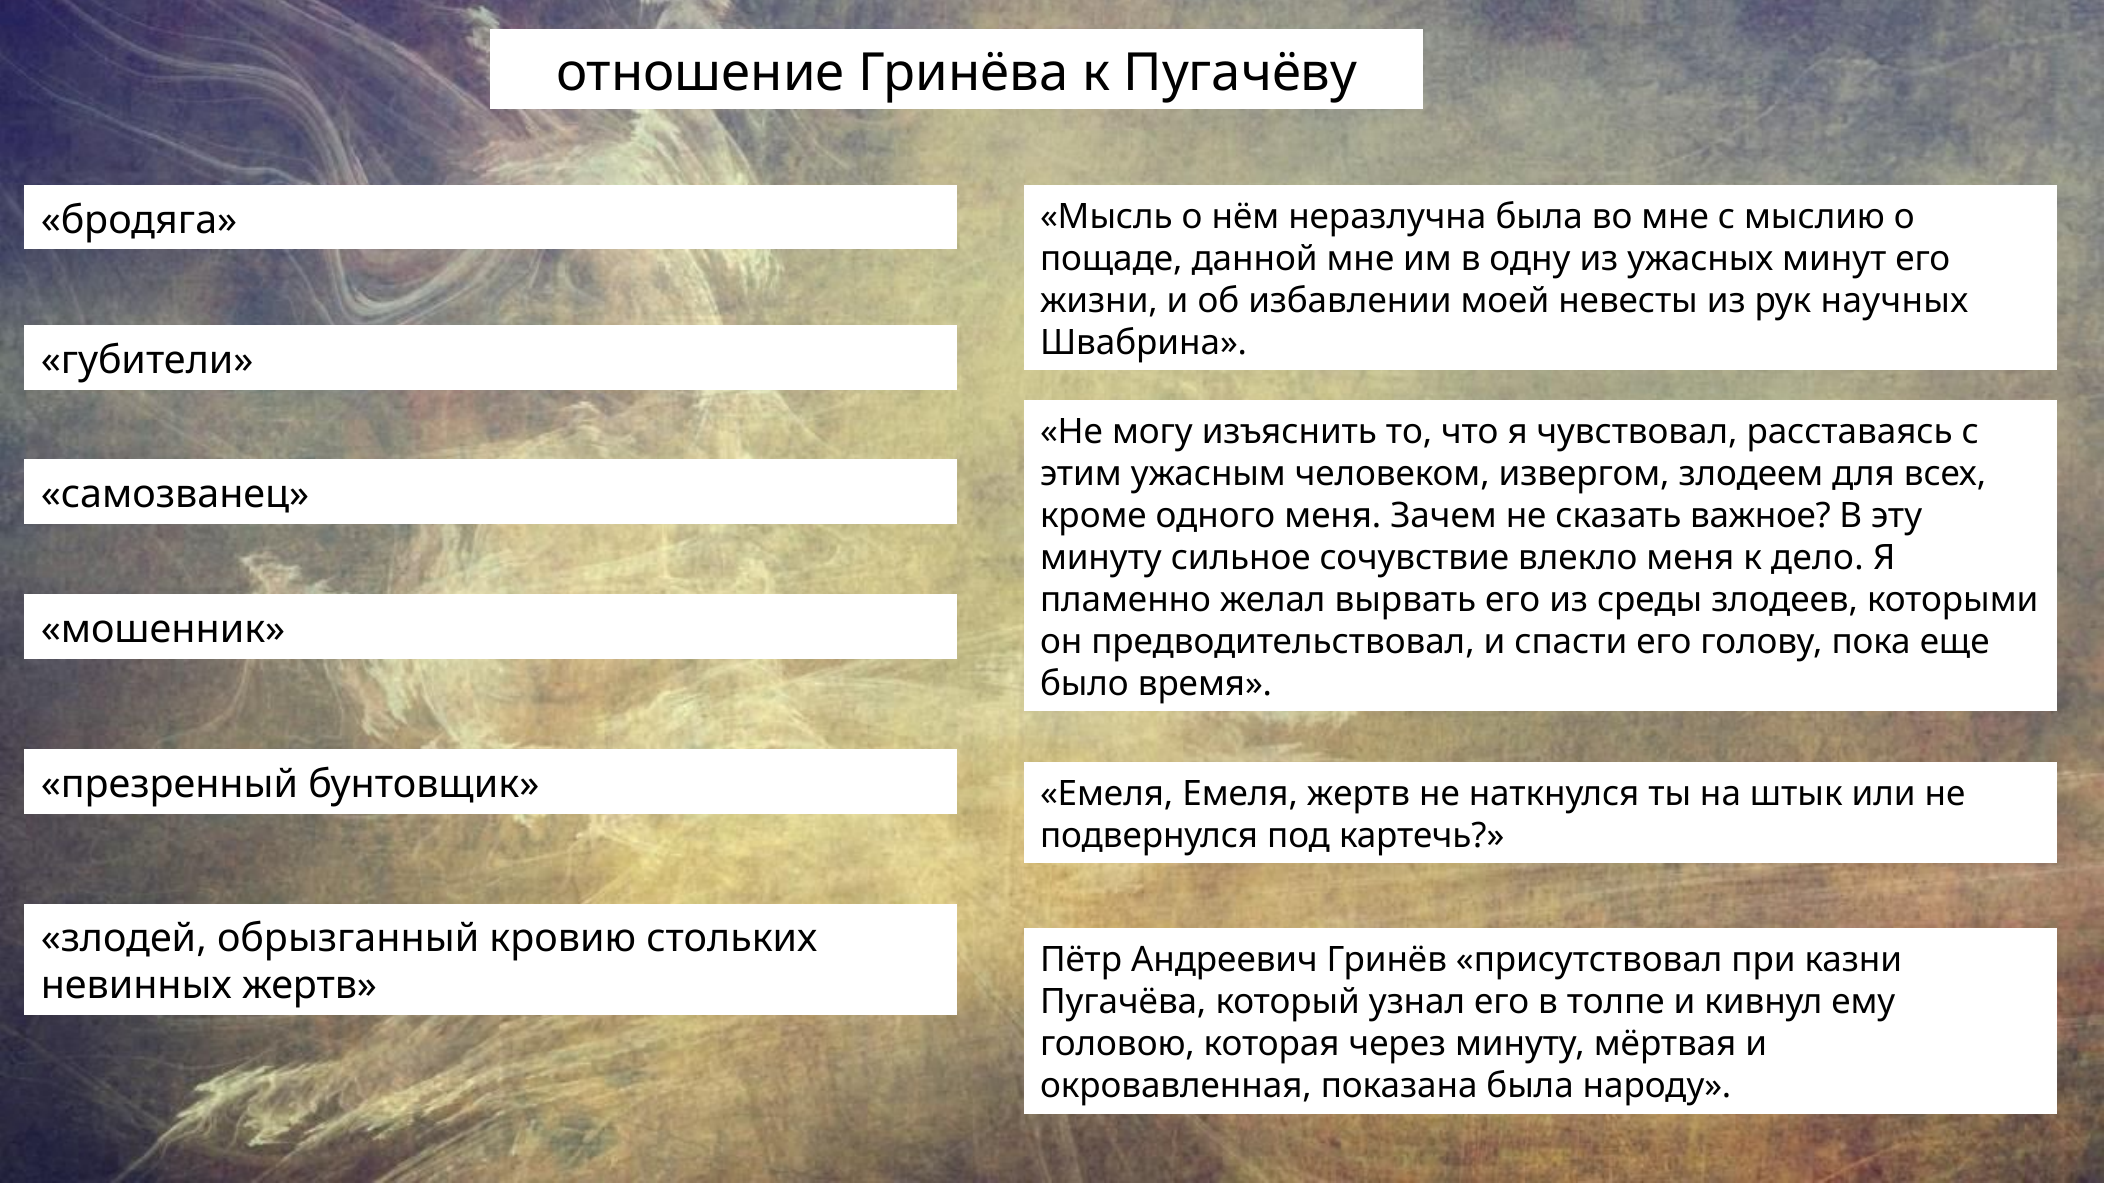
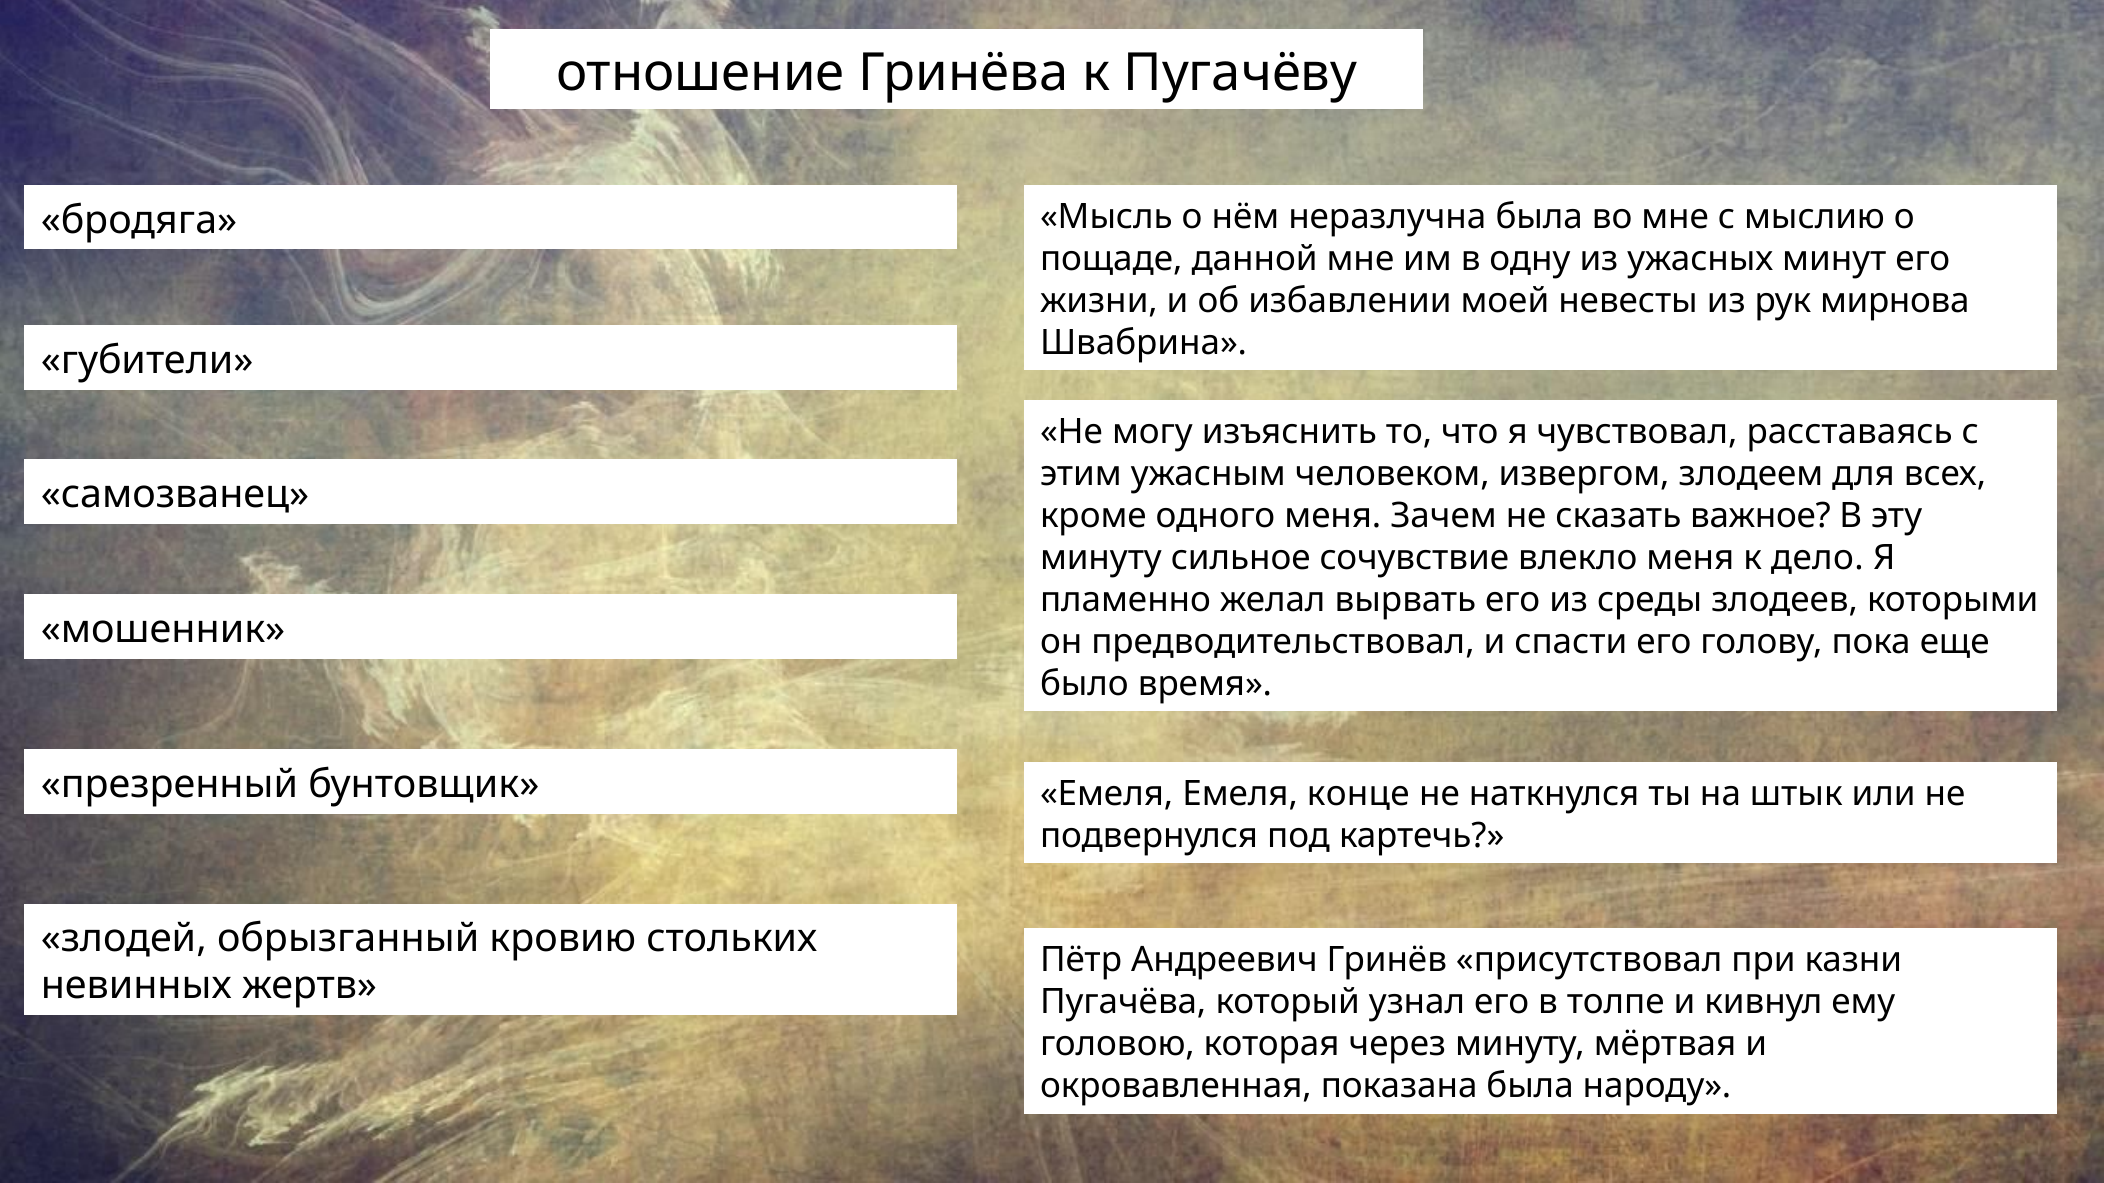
научных: научных -> мирнова
Емеля жертв: жертв -> конце
